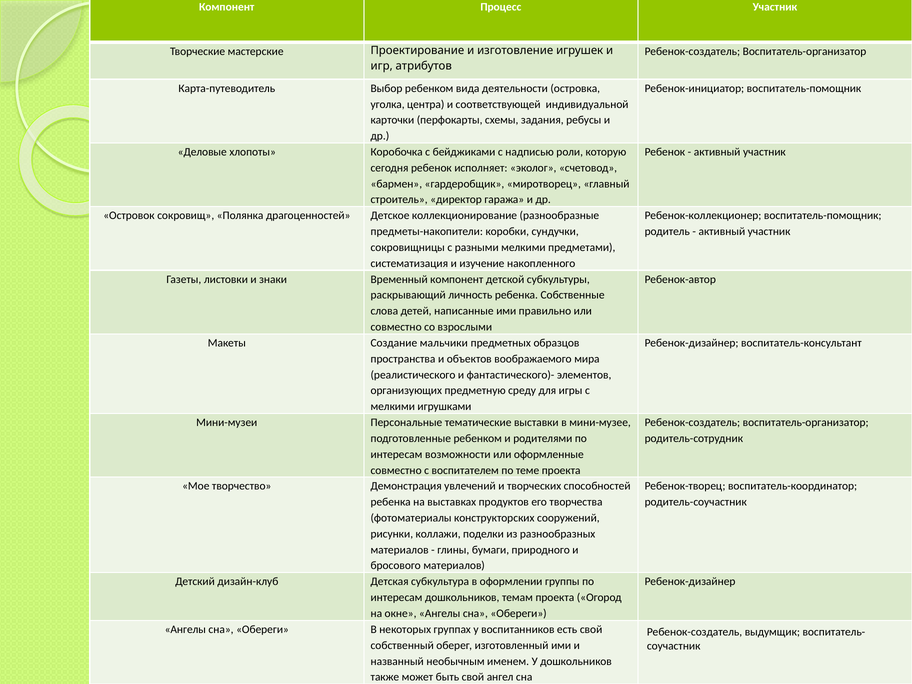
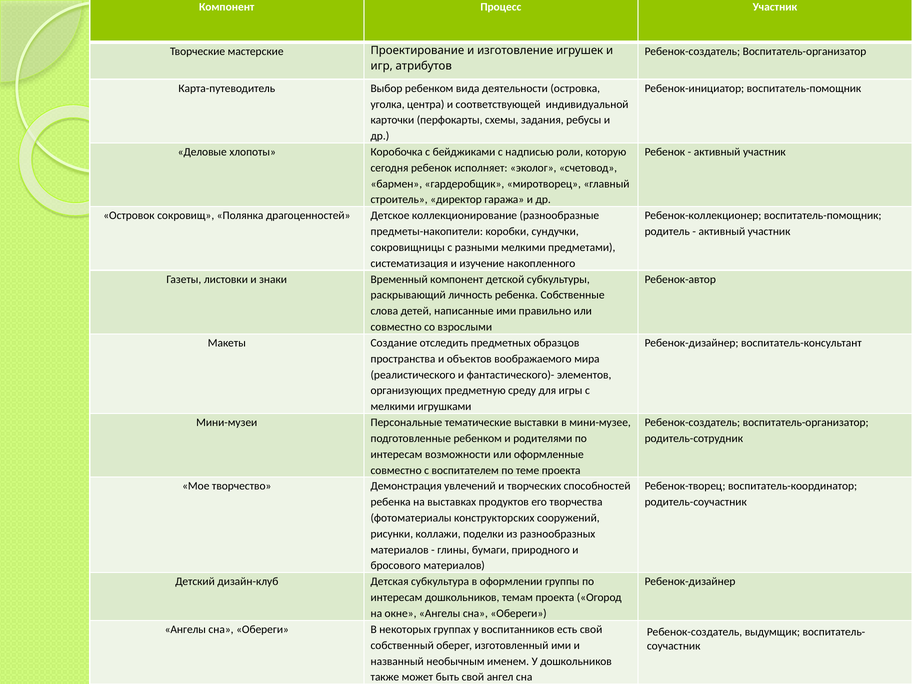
мальчики: мальчики -> отследить
